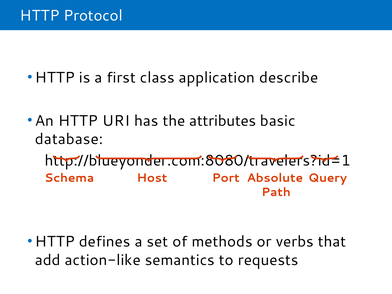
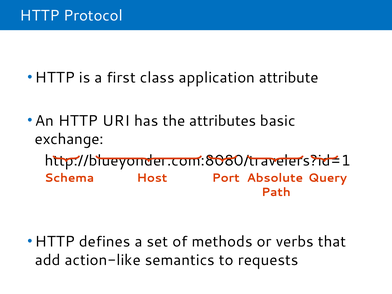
describe: describe -> attribute
database: database -> exchange
